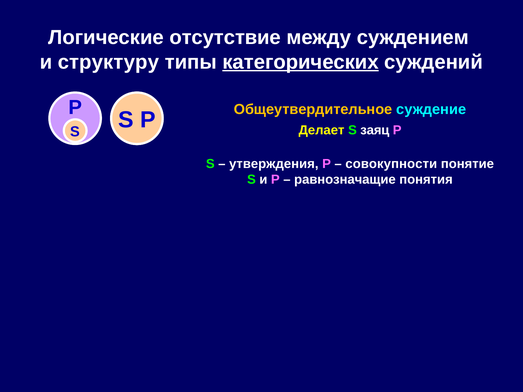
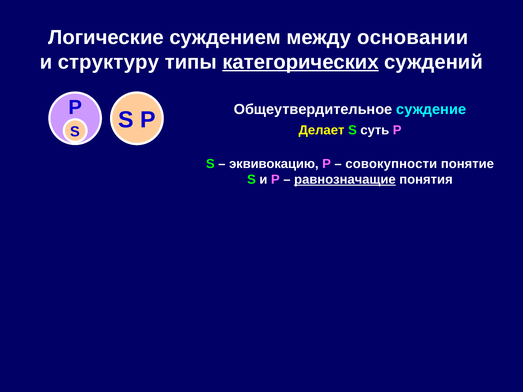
отсутствие: отсутствие -> суждением
суждением: суждением -> основании
Общеутвердительное colour: yellow -> white
заяц: заяц -> суть
утверждения: утверждения -> эквивокацию
равнозначащие underline: none -> present
